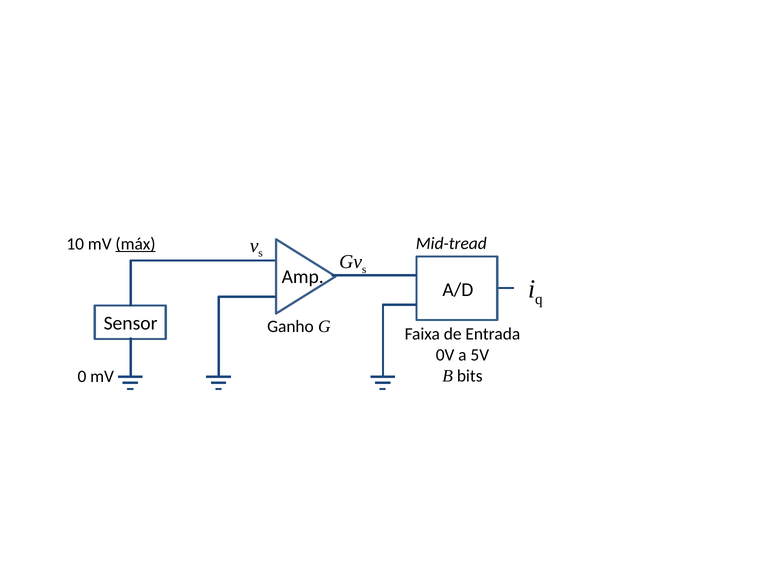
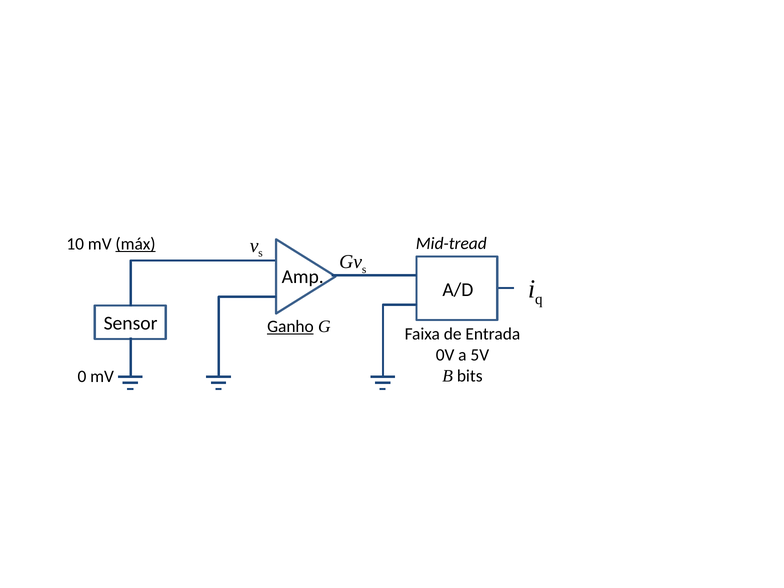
Ganho underline: none -> present
